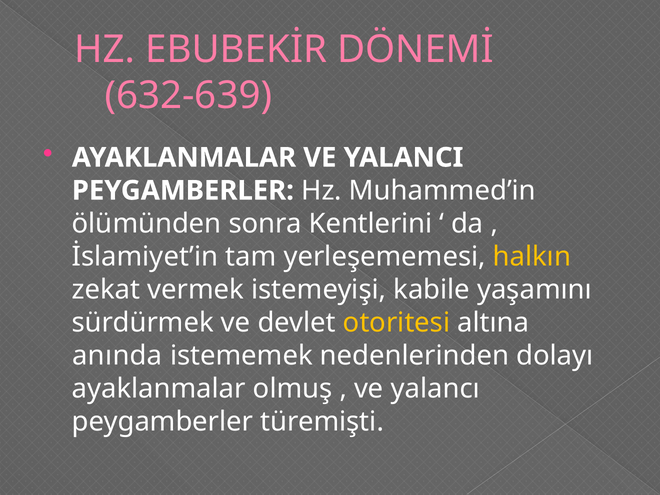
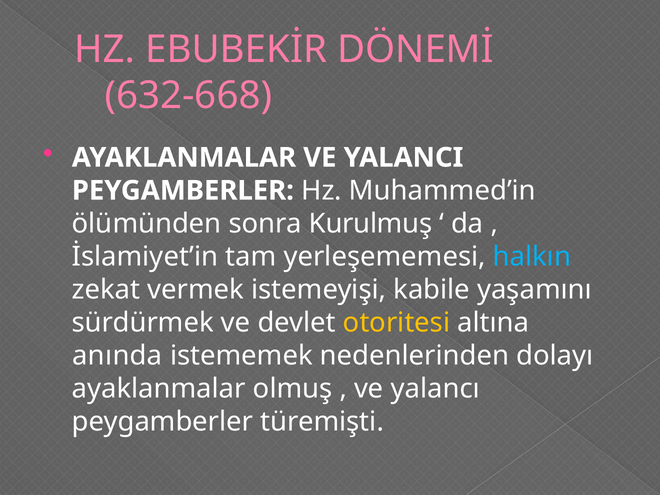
632-639: 632-639 -> 632-668
Kentlerini: Kentlerini -> Kurulmuş
halkın colour: yellow -> light blue
